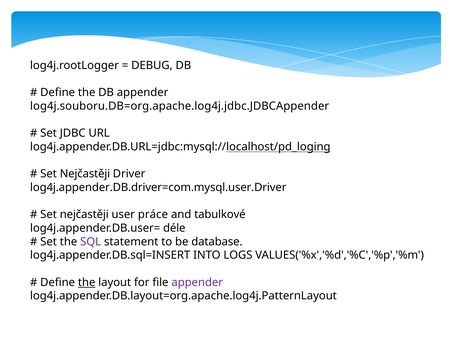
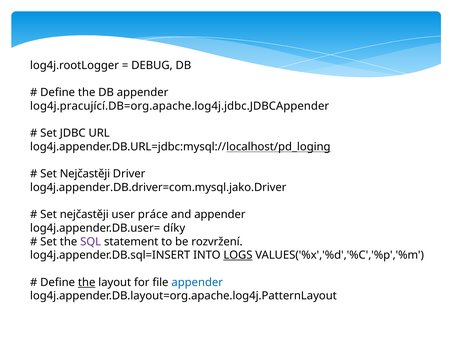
log4j.souboru.DB=org.apache.log4j.jdbc.JDBCAppender: log4j.souboru.DB=org.apache.log4j.jdbc.JDBCAppender -> log4j.pracující.DB=org.apache.log4j.jdbc.JDBCAppender
log4j.appender.DB.driver=com.mysql.user.Driver: log4j.appender.DB.driver=com.mysql.user.Driver -> log4j.appender.DB.driver=com.mysql.jako.Driver
and tabulkové: tabulkové -> appender
déle: déle -> díky
database: database -> rozvržení
LOGS underline: none -> present
appender at (197, 282) colour: purple -> blue
